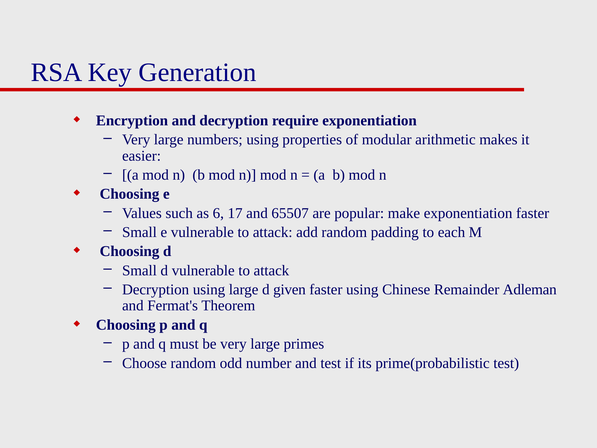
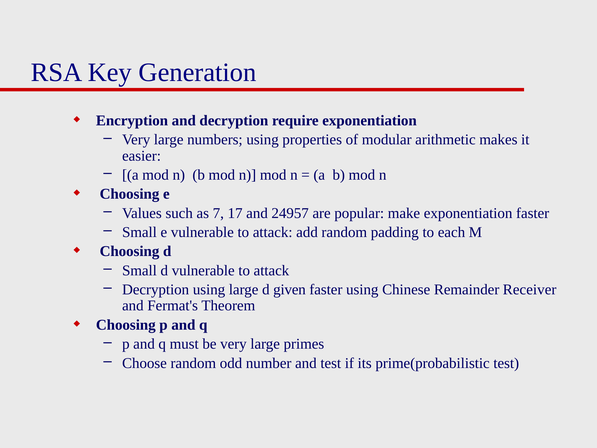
6: 6 -> 7
65507: 65507 -> 24957
Adleman: Adleman -> Receiver
